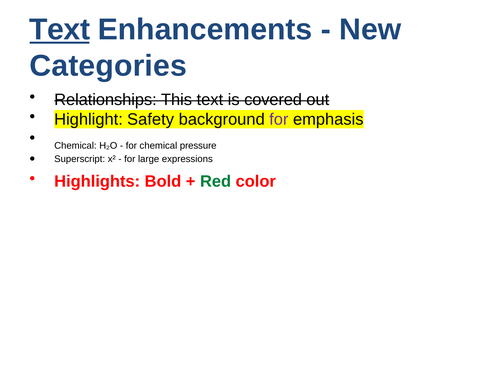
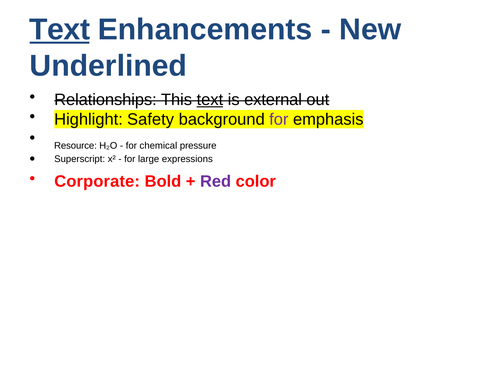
Categories: Categories -> Underlined
text at (210, 100) underline: none -> present
covered: covered -> external
Chemical at (75, 146): Chemical -> Resource
Highlights: Highlights -> Corporate
Red colour: green -> purple
